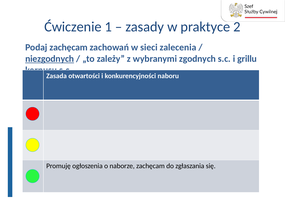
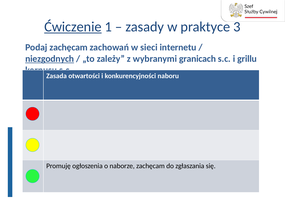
Ćwiczenie underline: none -> present
2: 2 -> 3
zalecenia: zalecenia -> internetu
zgodnych: zgodnych -> granicach
